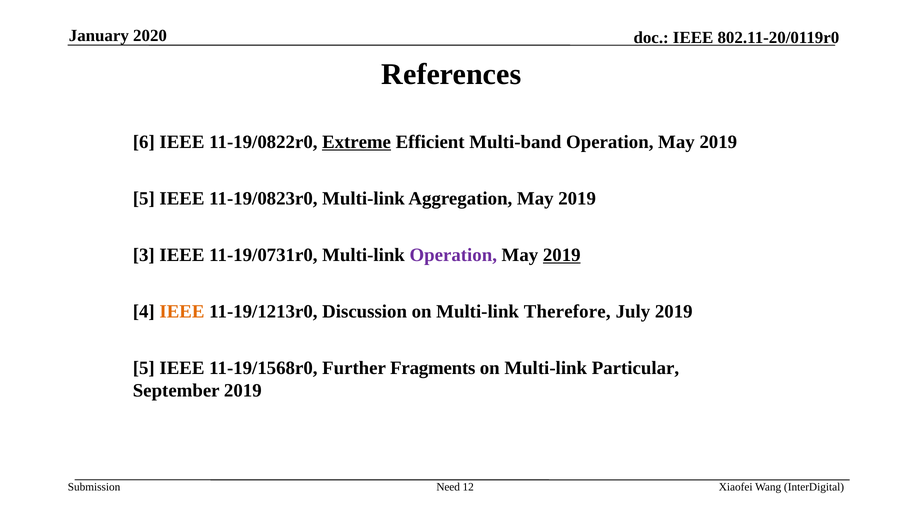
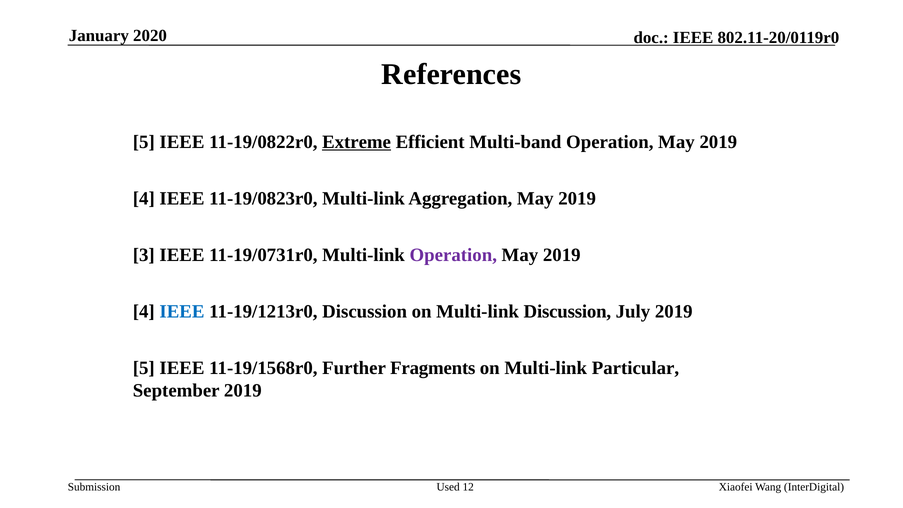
6 at (144, 142): 6 -> 5
5 at (144, 198): 5 -> 4
2019 at (562, 255) underline: present -> none
IEEE at (182, 311) colour: orange -> blue
Multi-link Therefore: Therefore -> Discussion
Need: Need -> Used
